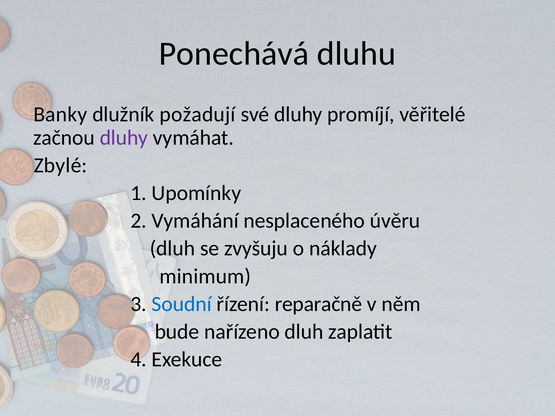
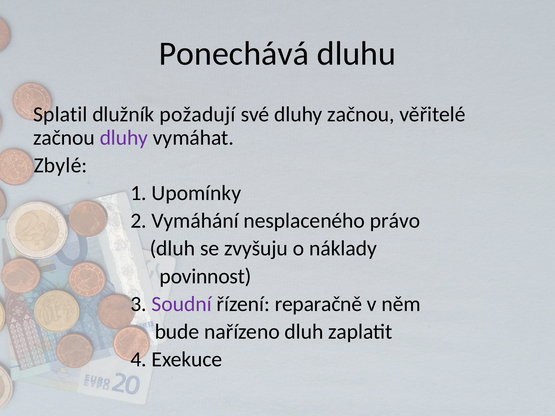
Banky: Banky -> Splatil
dluhy promíjí: promíjí -> začnou
úvěru: úvěru -> právo
minimum: minimum -> povinnost
Soudní colour: blue -> purple
